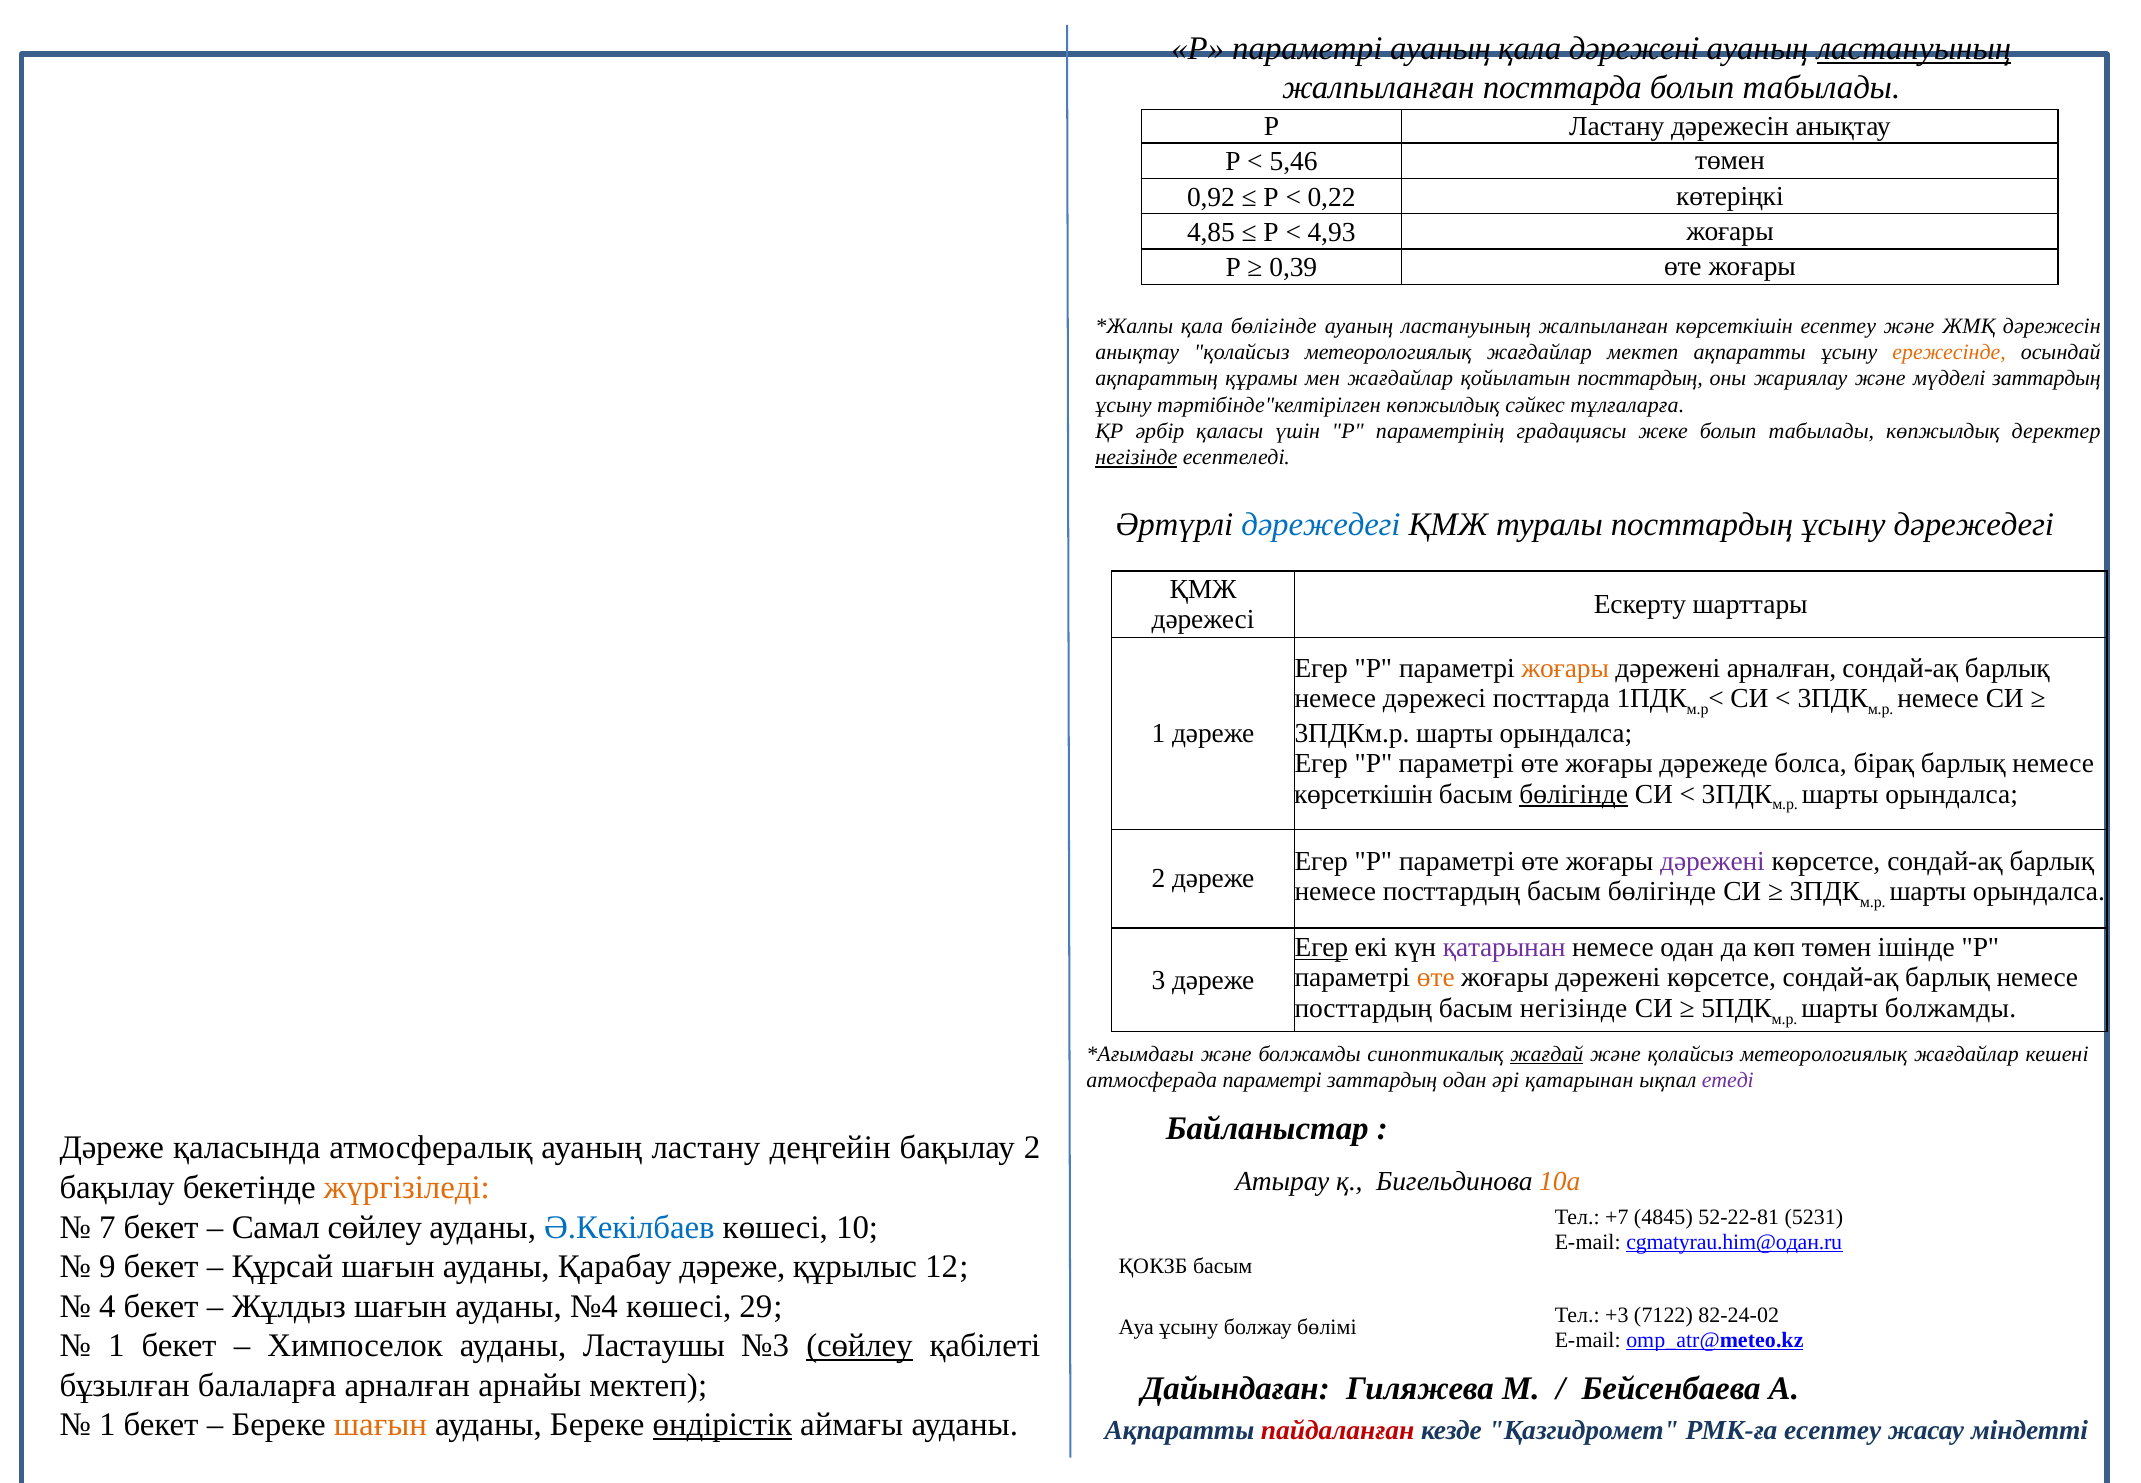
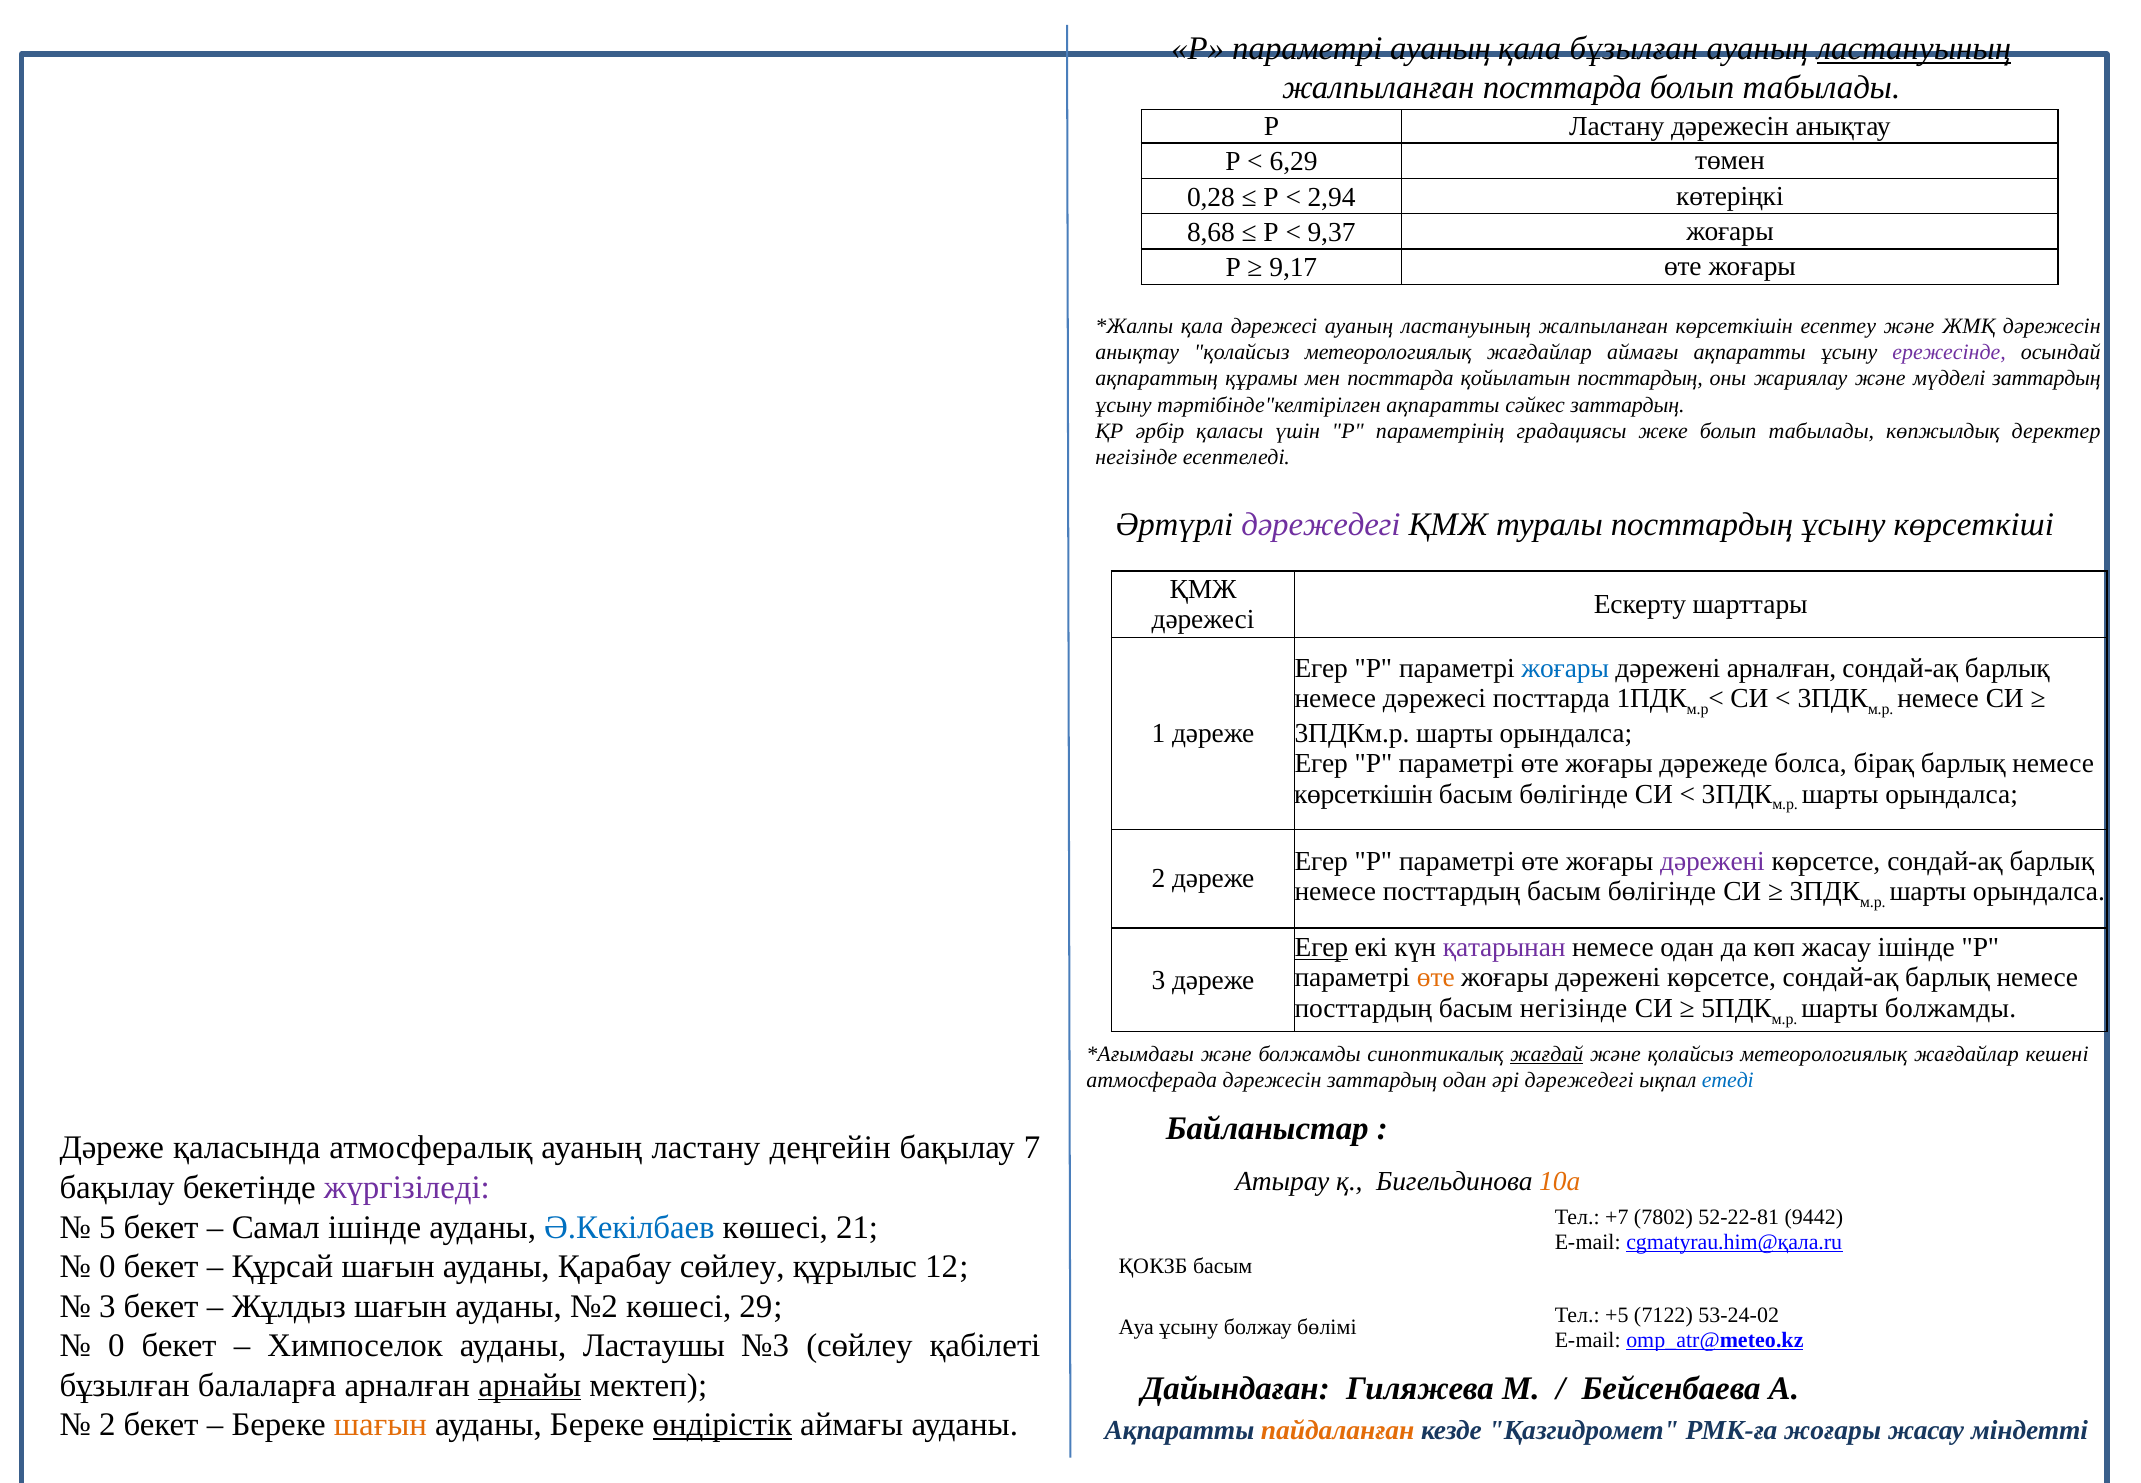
қала дәрежені: дәрежені -> бұзылған
5,46: 5,46 -> 6,29
0,92: 0,92 -> 0,28
0,22: 0,22 -> 2,94
4,85: 4,85 -> 8,68
4,93: 4,93 -> 9,37
0,39: 0,39 -> 9,17
қала бөлігінде: бөлігінде -> дәрежесі
жағдайлар мектеп: мектеп -> аймағы
ережесінде colour: orange -> purple
мен жағдайлар: жағдайлар -> посттарда
тәртібінде"келтірілген көпжылдық: көпжылдық -> ақпаратты
сәйкес тұлғаларға: тұлғаларға -> заттардың
негізінде at (1136, 457) underline: present -> none
дәрежедегі at (1321, 525) colour: blue -> purple
ұсыну дәрежедегі: дәрежедегі -> көрсеткіші
жоғары at (1565, 668) colour: orange -> blue
бөлігінде at (1574, 794) underline: present -> none
көп төмен: төмен -> жасау
атмосферада параметрі: параметрі -> дәрежесін
әрі қатарынан: қатарынан -> дәрежедегі
етеді colour: purple -> blue
бақылау 2: 2 -> 7
жүргізіледі colour: orange -> purple
4845: 4845 -> 7802
5231: 5231 -> 9442
7: 7 -> 5
Самал сөйлеу: сөйлеу -> ішінде
10: 10 -> 21
cgmatyrau.him@одан.ru: cgmatyrau.him@одан.ru -> cgmatyrau.him@қала.ru
9 at (107, 1266): 9 -> 0
Қарабау дәреже: дәреже -> сөйлеу
4 at (107, 1306): 4 -> 3
№4: №4 -> №2
+3: +3 -> +5
82-24-02: 82-24-02 -> 53-24-02
1 at (116, 1345): 1 -> 0
сөйлеу at (859, 1345) underline: present -> none
арнайы underline: none -> present
1 at (107, 1424): 1 -> 2
пайдаланған colour: red -> orange
РМК-ға есептеу: есептеу -> жоғары
